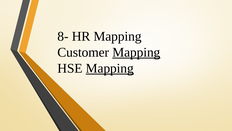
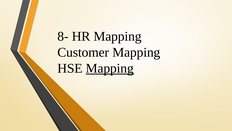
Mapping at (136, 52) underline: present -> none
